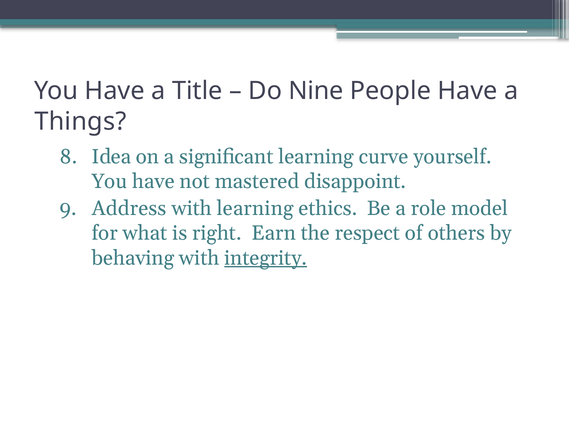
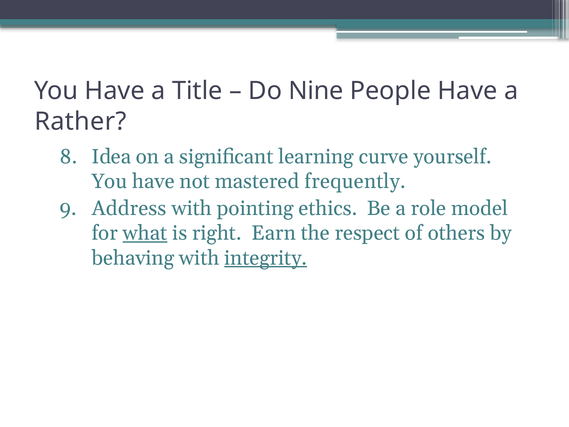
Things: Things -> Rather
disappoint: disappoint -> frequently
with learning: learning -> pointing
what underline: none -> present
